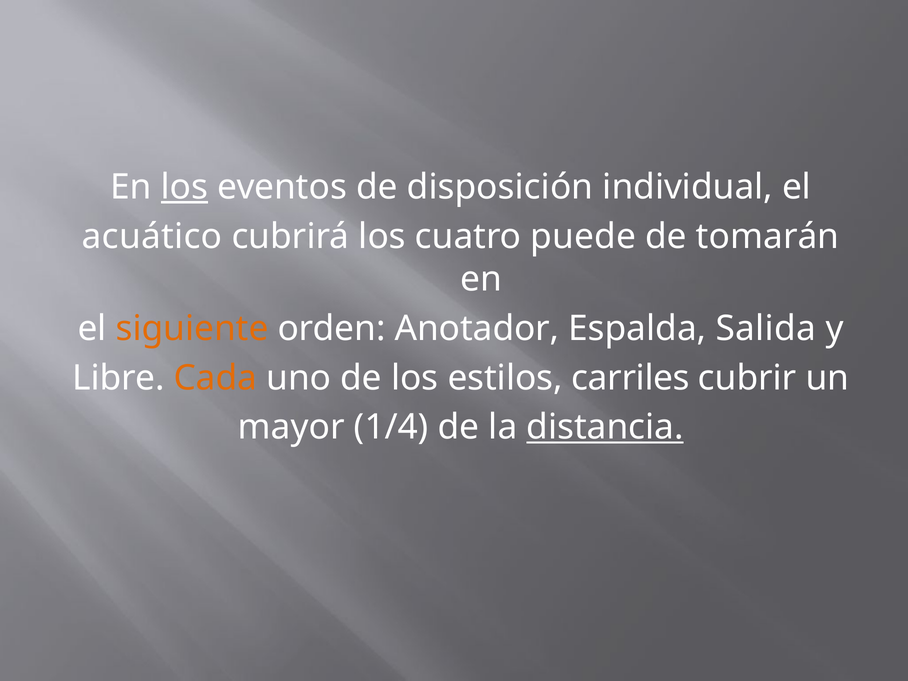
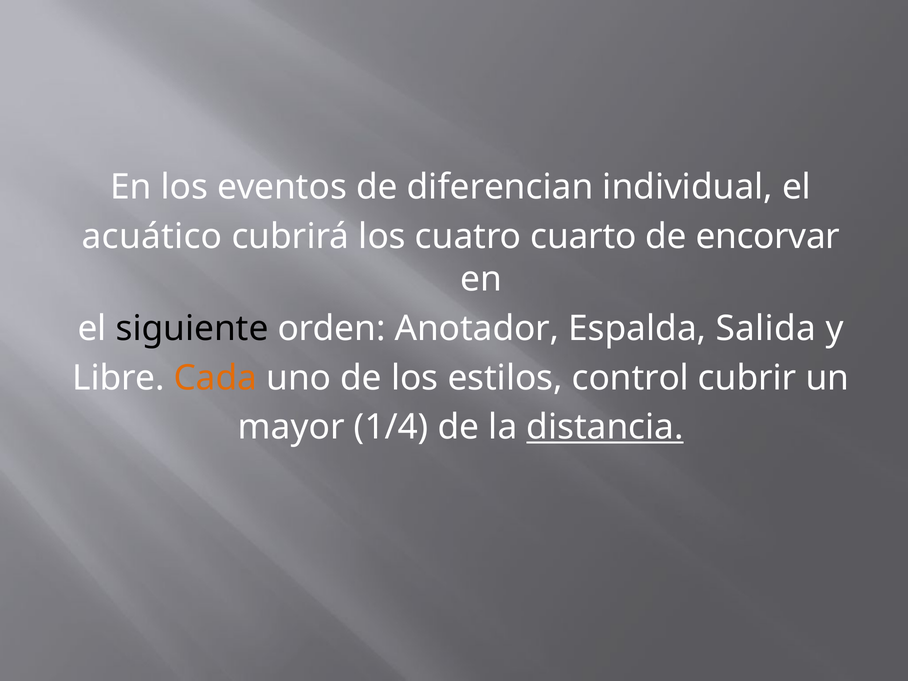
los at (185, 187) underline: present -> none
disposición: disposición -> diferencian
puede: puede -> cuarto
tomarán: tomarán -> encorvar
siguiente colour: orange -> black
carriles: carriles -> control
